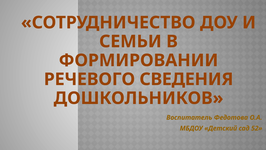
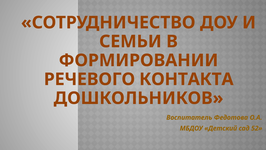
СВЕДЕНИЯ: СВЕДЕНИЯ -> КОНТАКТА
